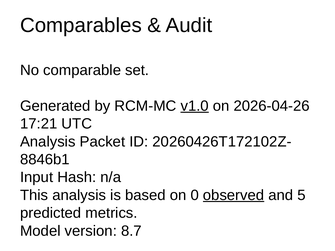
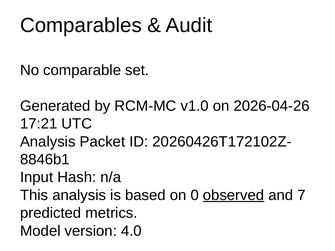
v1.0 underline: present -> none
5: 5 -> 7
8.7: 8.7 -> 4.0
